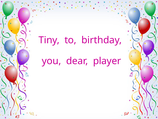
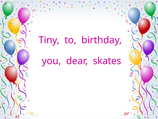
player: player -> skates
